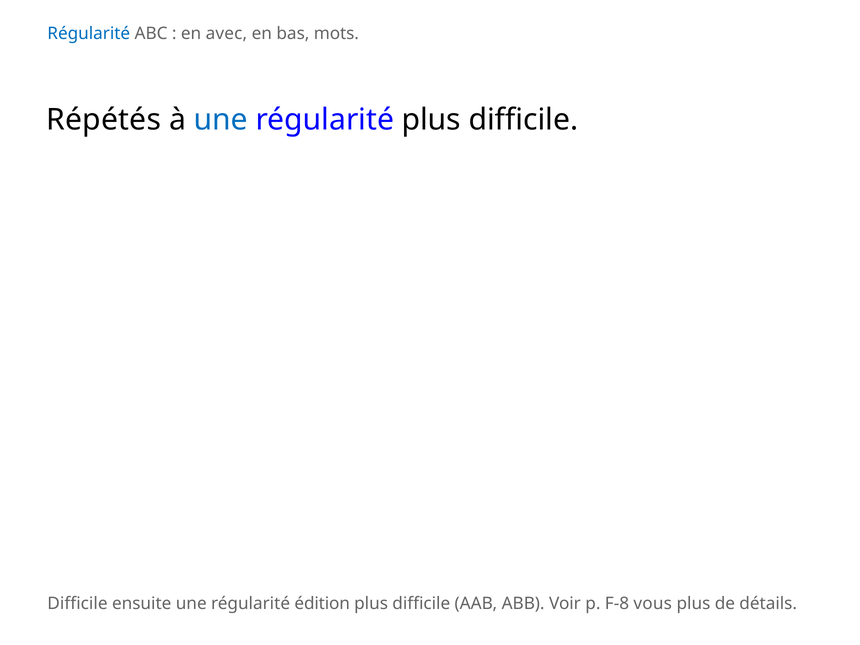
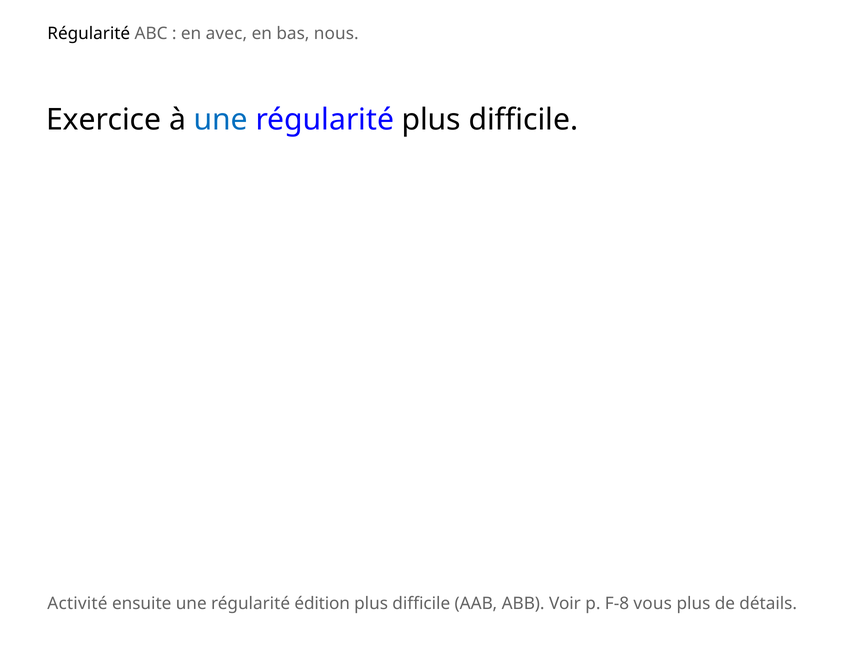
Régularité at (89, 34) colour: blue -> black
mots: mots -> nous
Répétés: Répétés -> Exercice
Difficile at (77, 603): Difficile -> Activité
